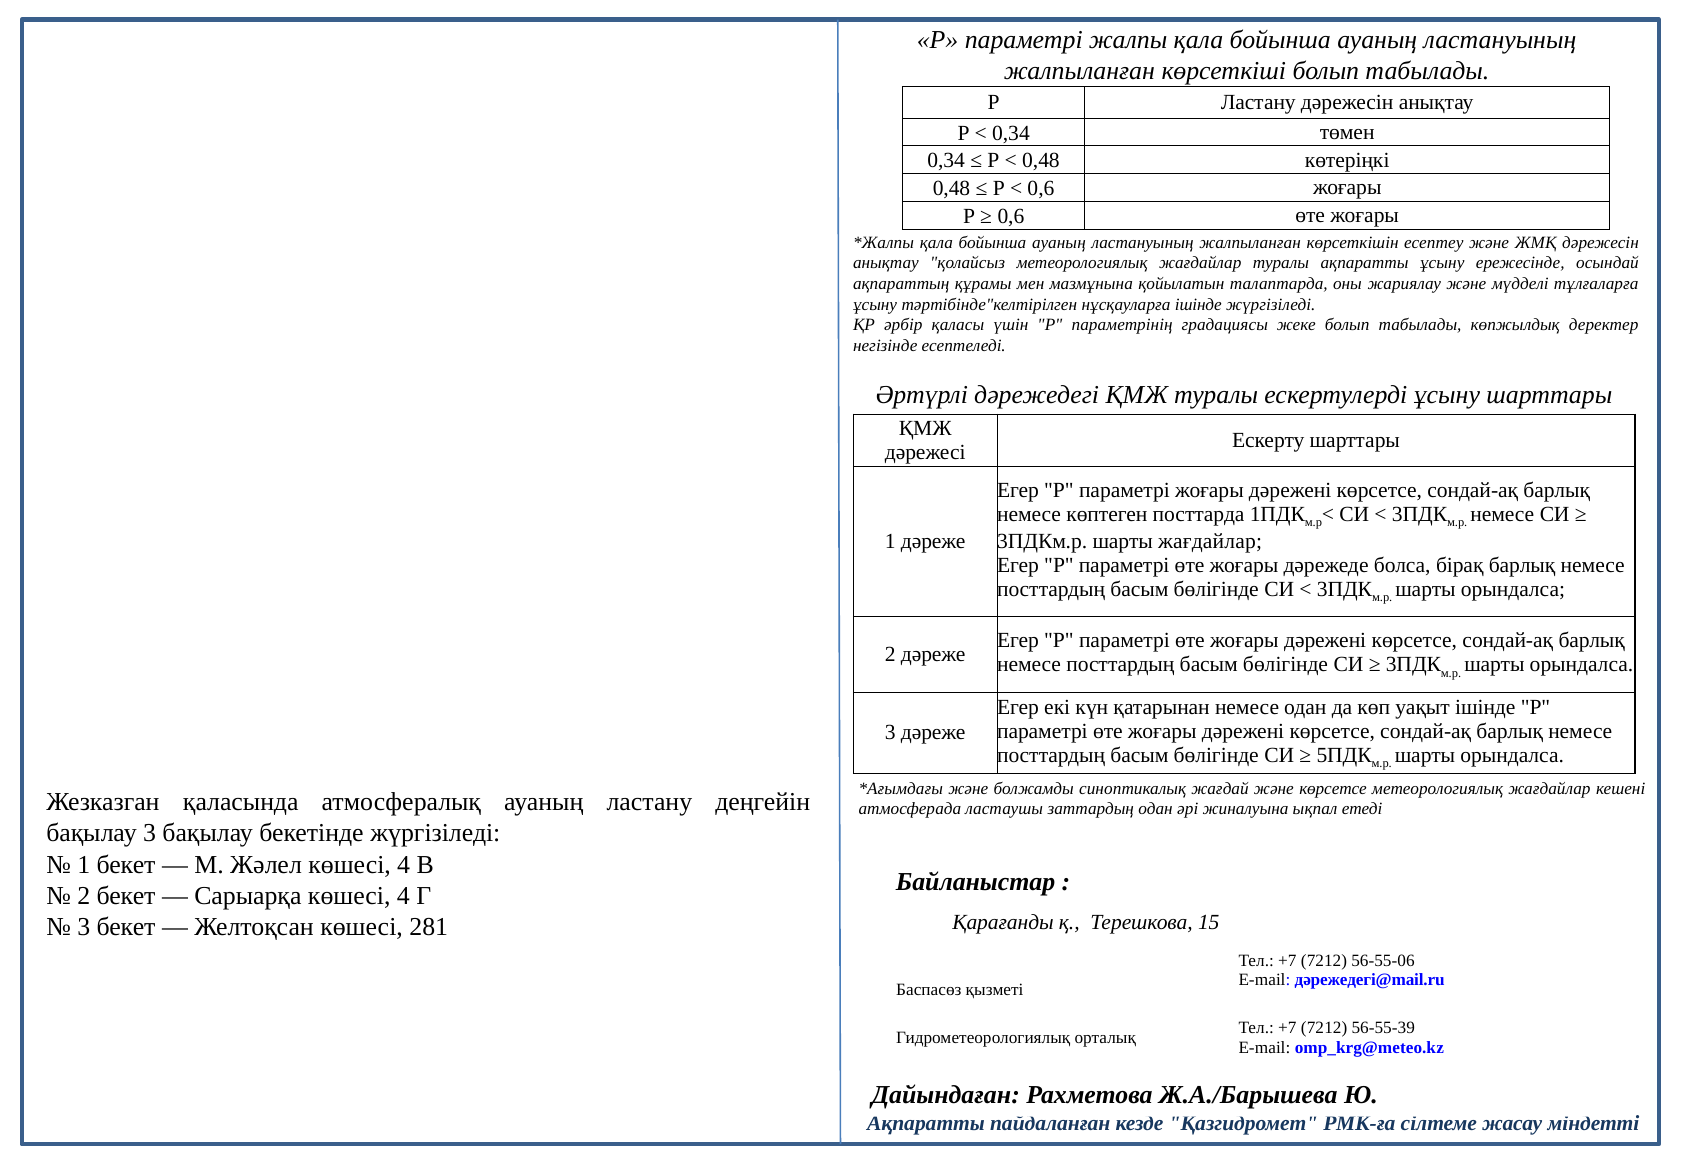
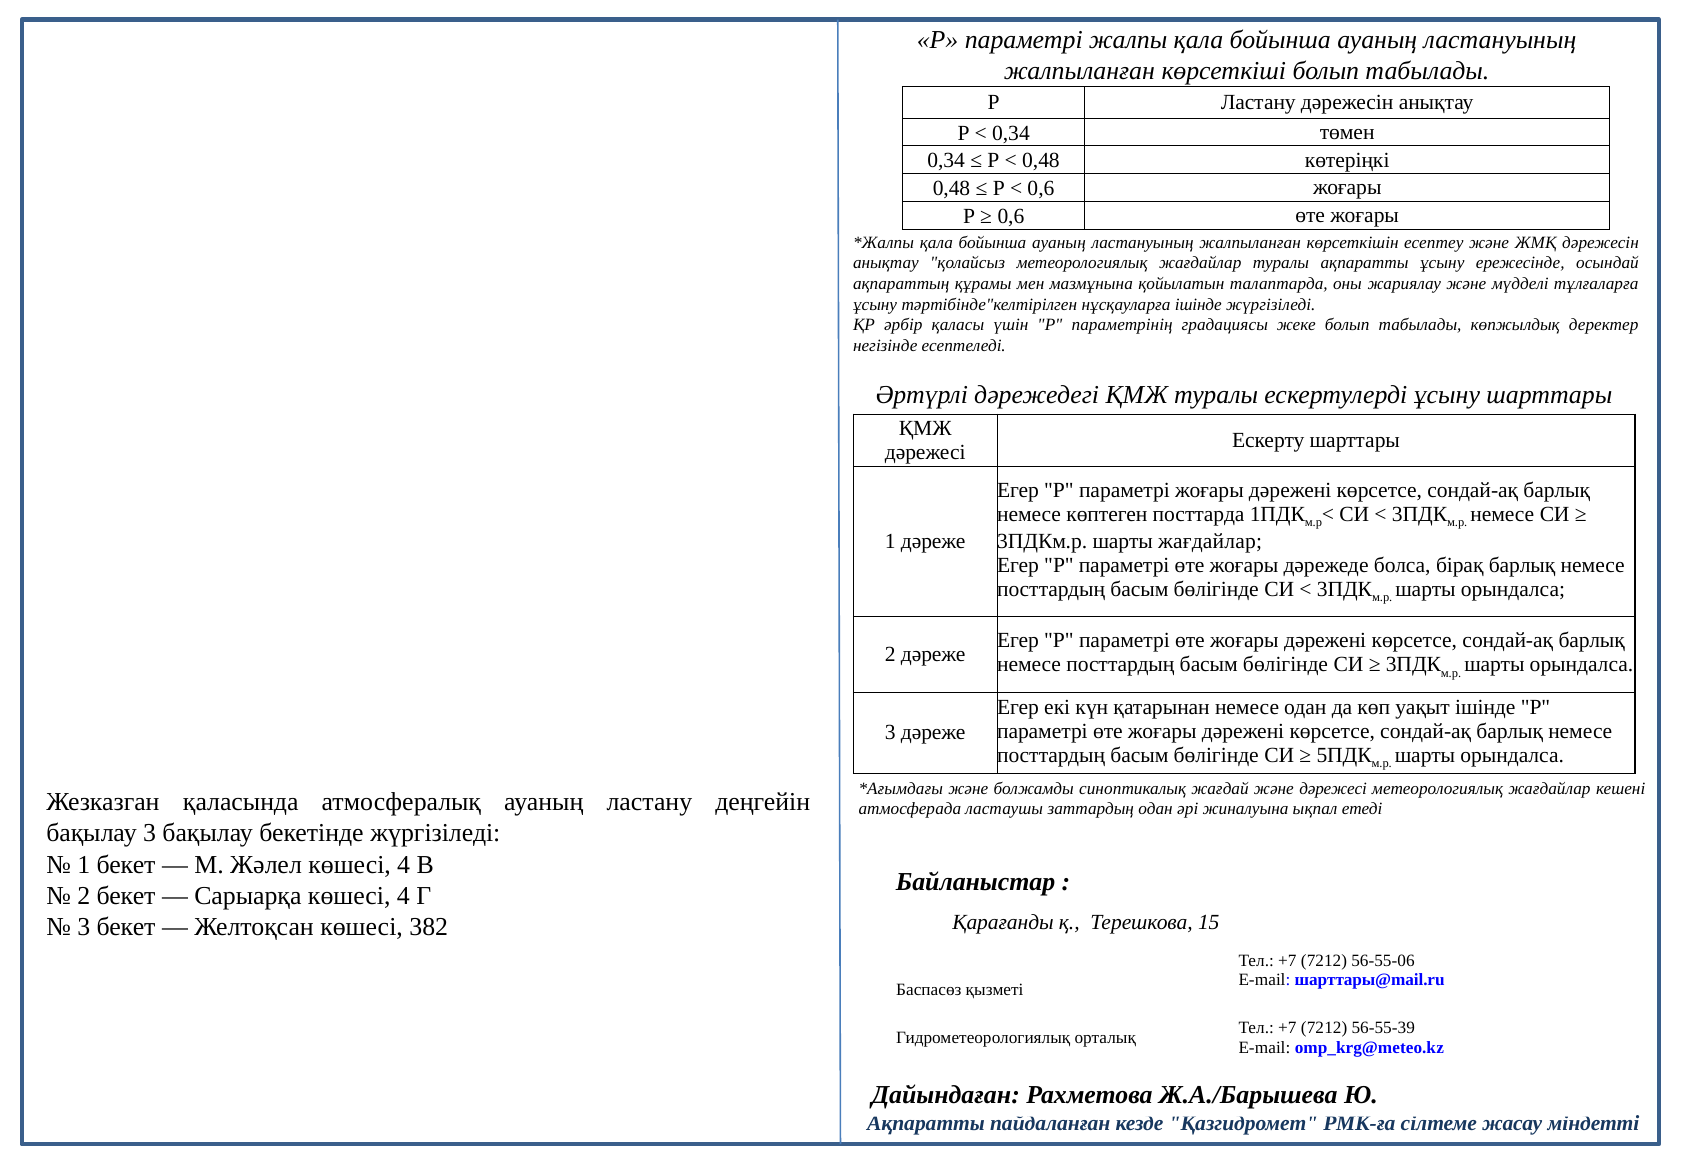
және көрсетсе: көрсетсе -> дәрежесі
281: 281 -> 382
дәрежедегі@mail.ru: дәрежедегі@mail.ru -> шарттары@mail.ru
